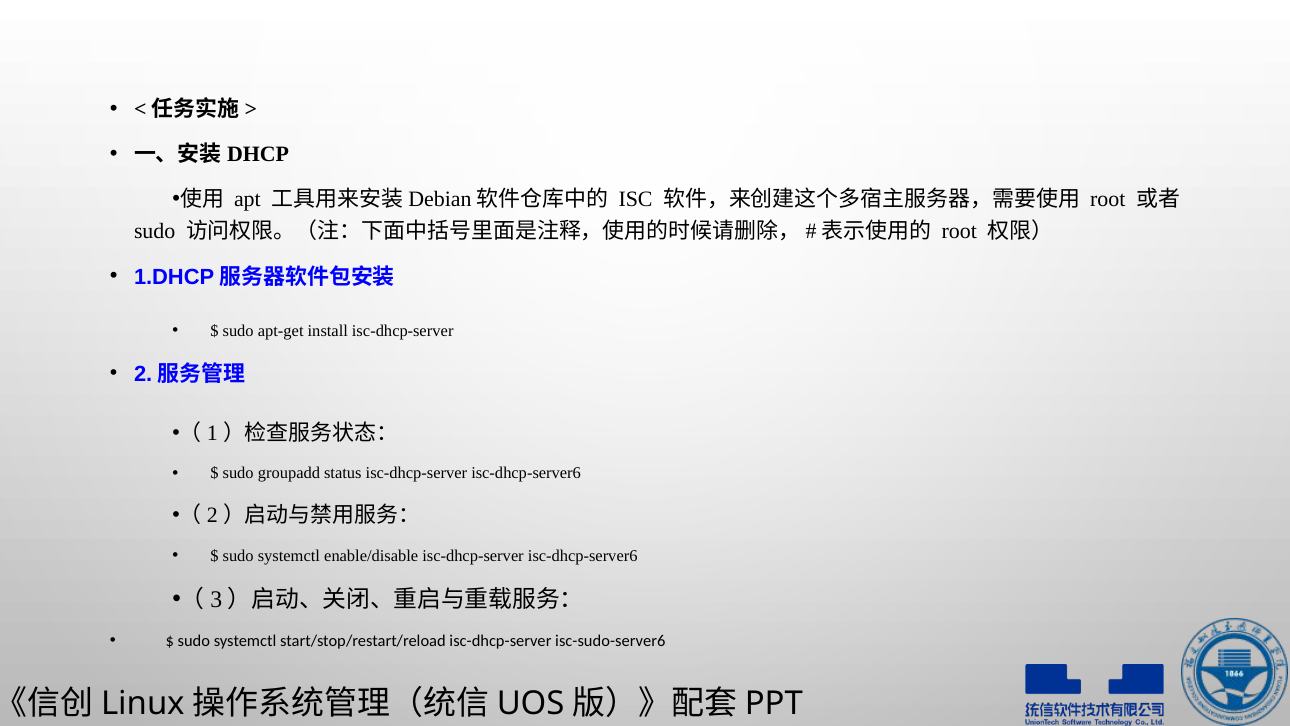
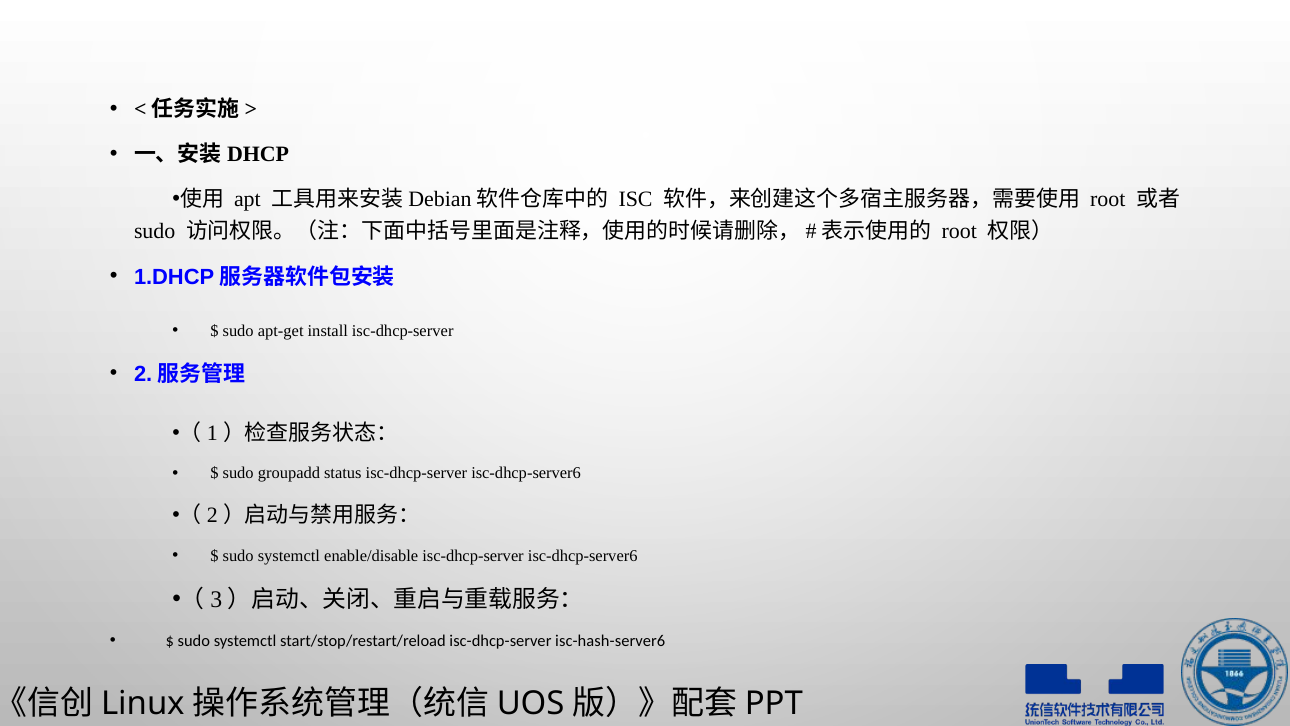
isc-sudo-server6: isc-sudo-server6 -> isc-hash-server6
